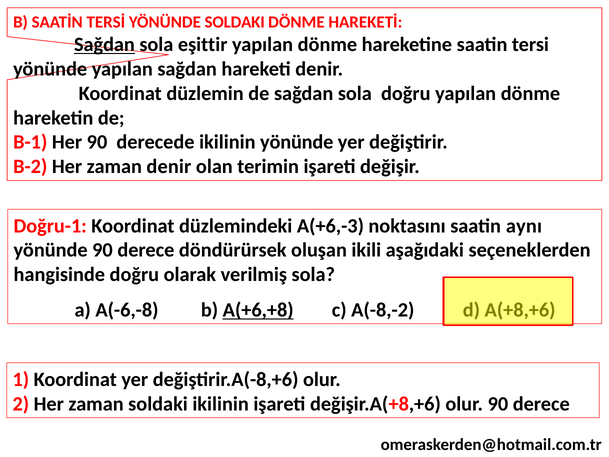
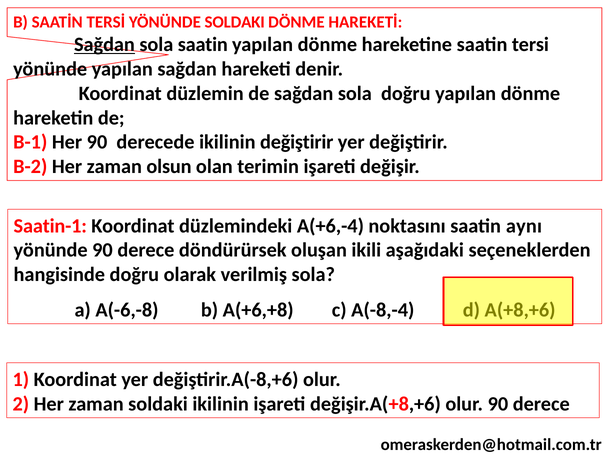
sola eşittir: eşittir -> saatin
ikilinin yönünde: yönünde -> değiştirir
zaman denir: denir -> olsun
Doğru-1: Doğru-1 -> Saatin-1
A(+6,-3: A(+6,-3 -> A(+6,-4
A(+6,+8 underline: present -> none
A(-8,-2: A(-8,-2 -> A(-8,-4
